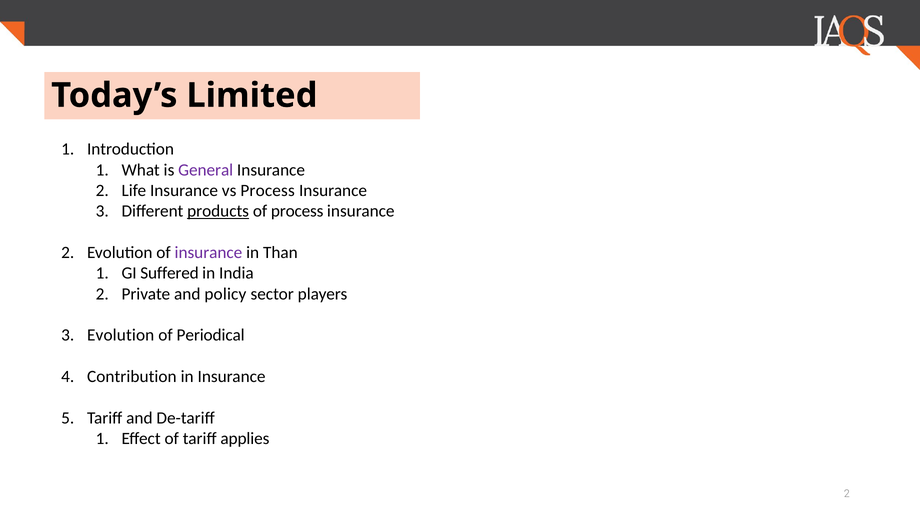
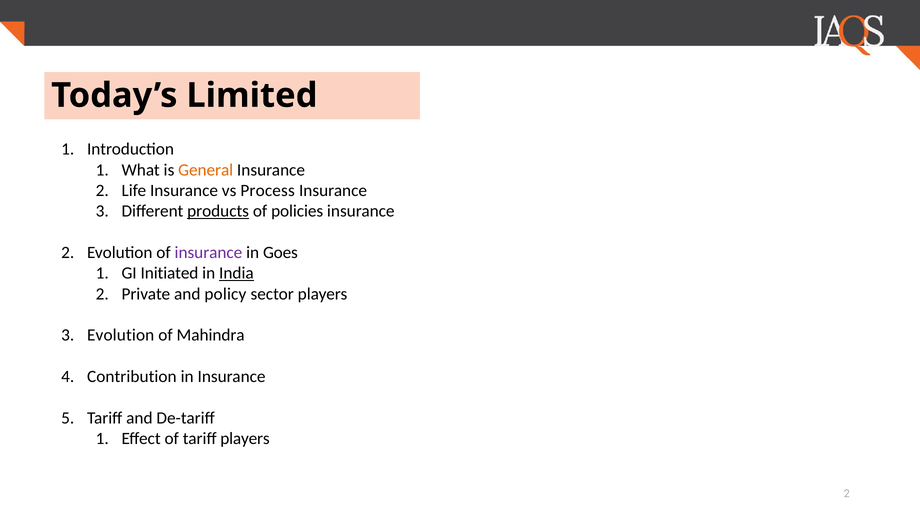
General colour: purple -> orange
of process: process -> policies
Than: Than -> Goes
Suffered: Suffered -> Initiated
India underline: none -> present
Periodical: Periodical -> Mahindra
tariff applies: applies -> players
